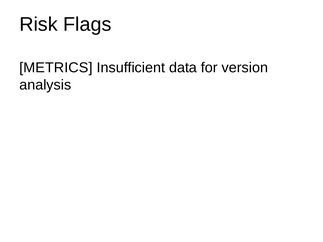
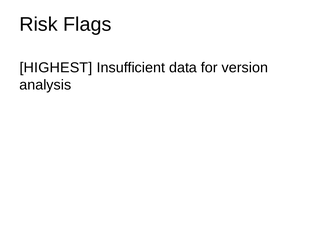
METRICS: METRICS -> HIGHEST
